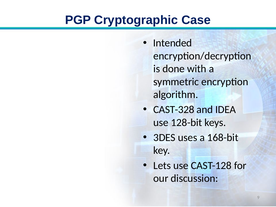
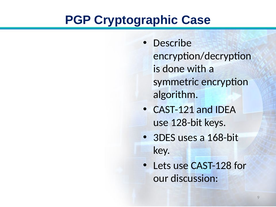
Intended: Intended -> Describe
CAST-328: CAST-328 -> CAST-121
